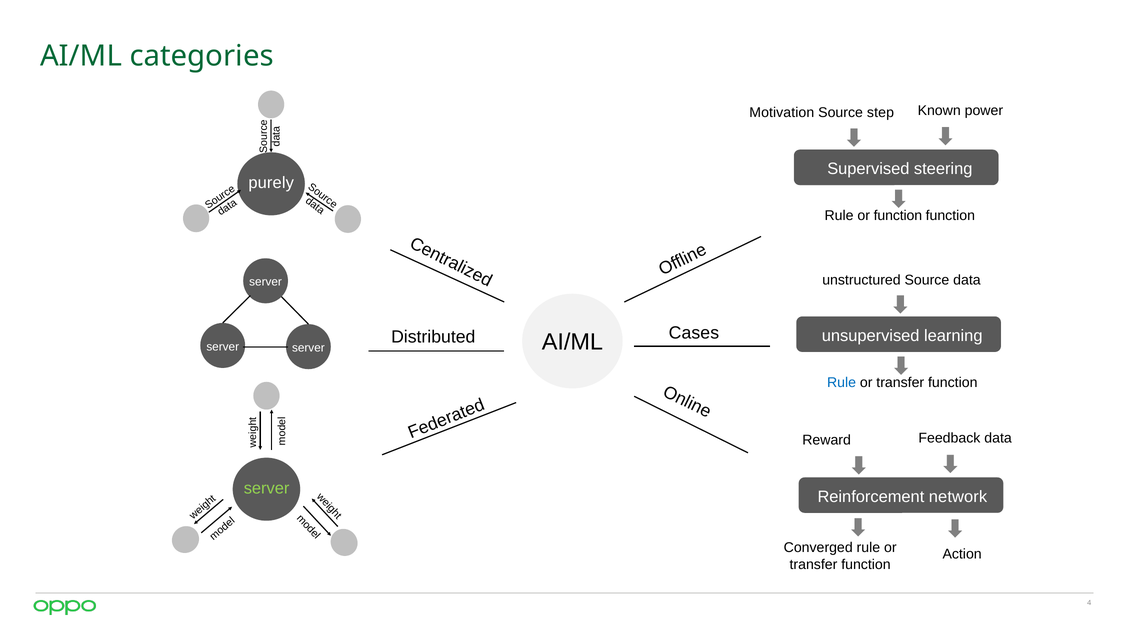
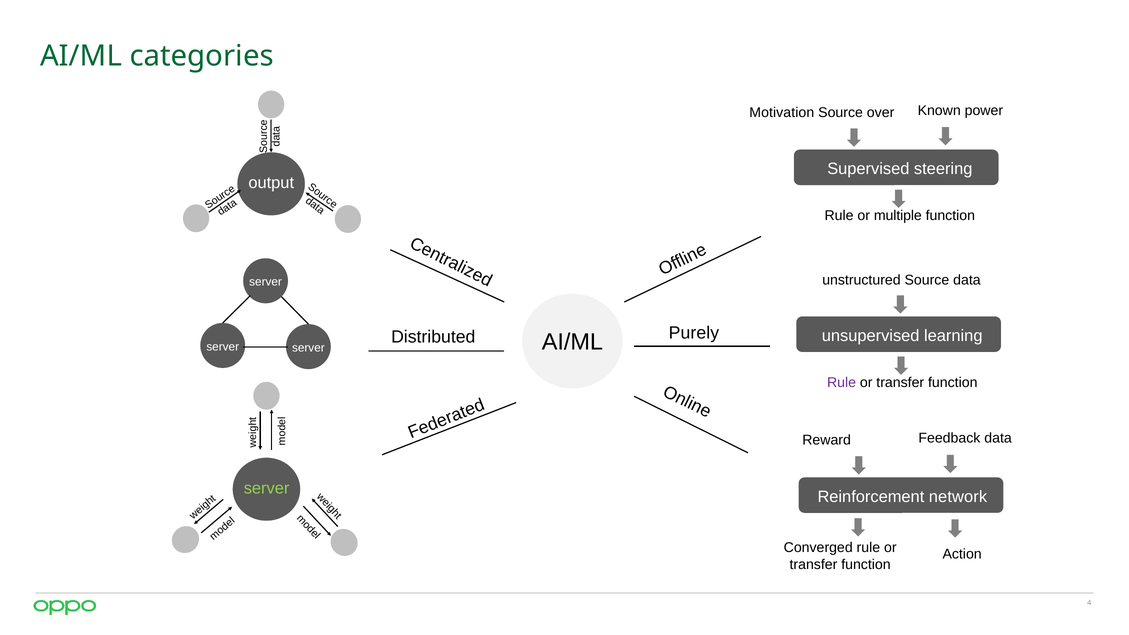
step: step -> over
purely: purely -> output
or function: function -> multiple
Cases: Cases -> Purely
Rule at (842, 382) colour: blue -> purple
